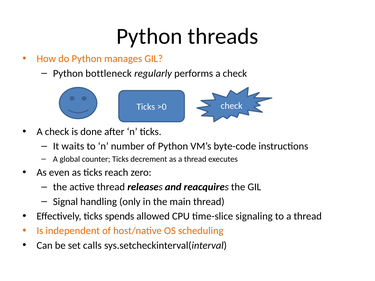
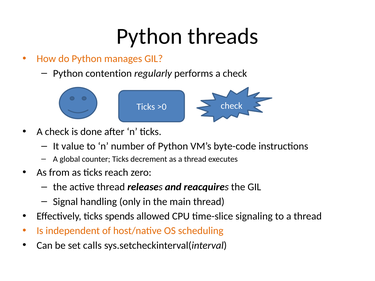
bottleneck: bottleneck -> contention
waits: waits -> value
even: even -> from
